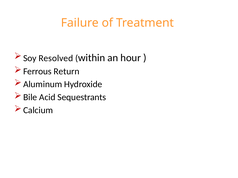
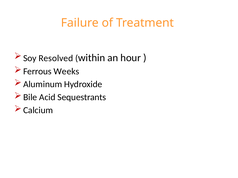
Return: Return -> Weeks
